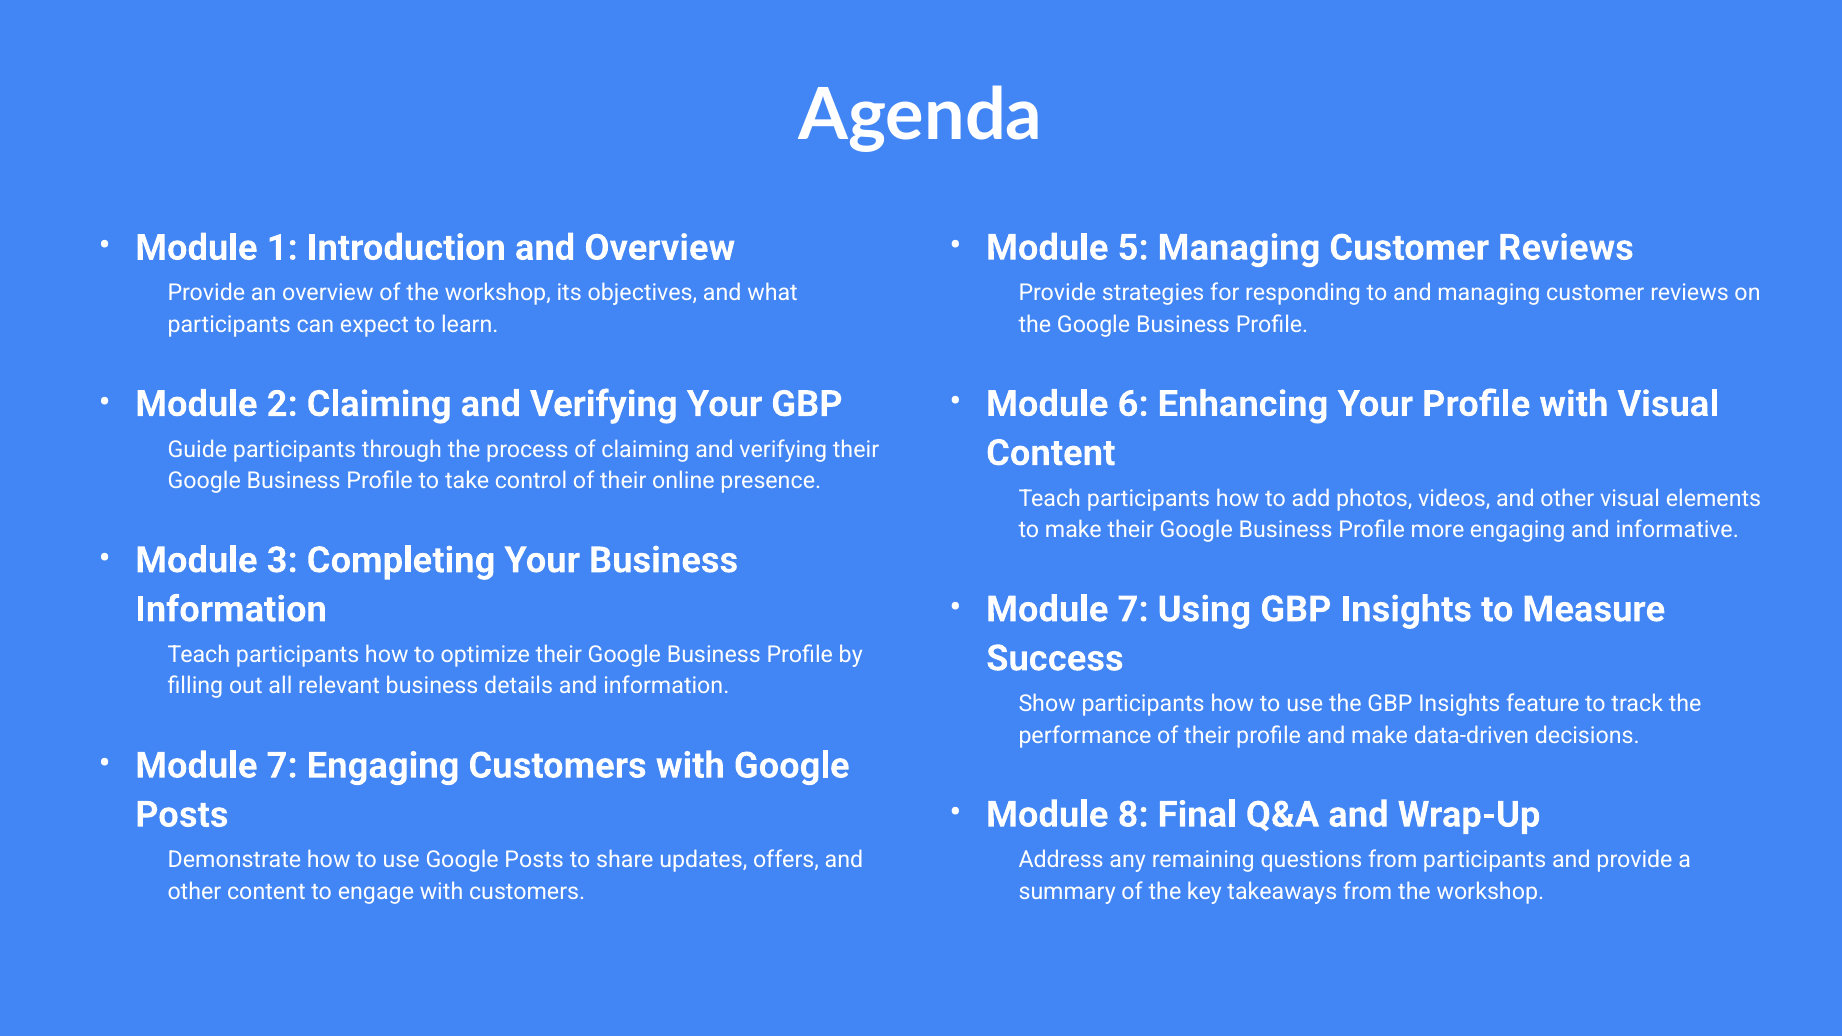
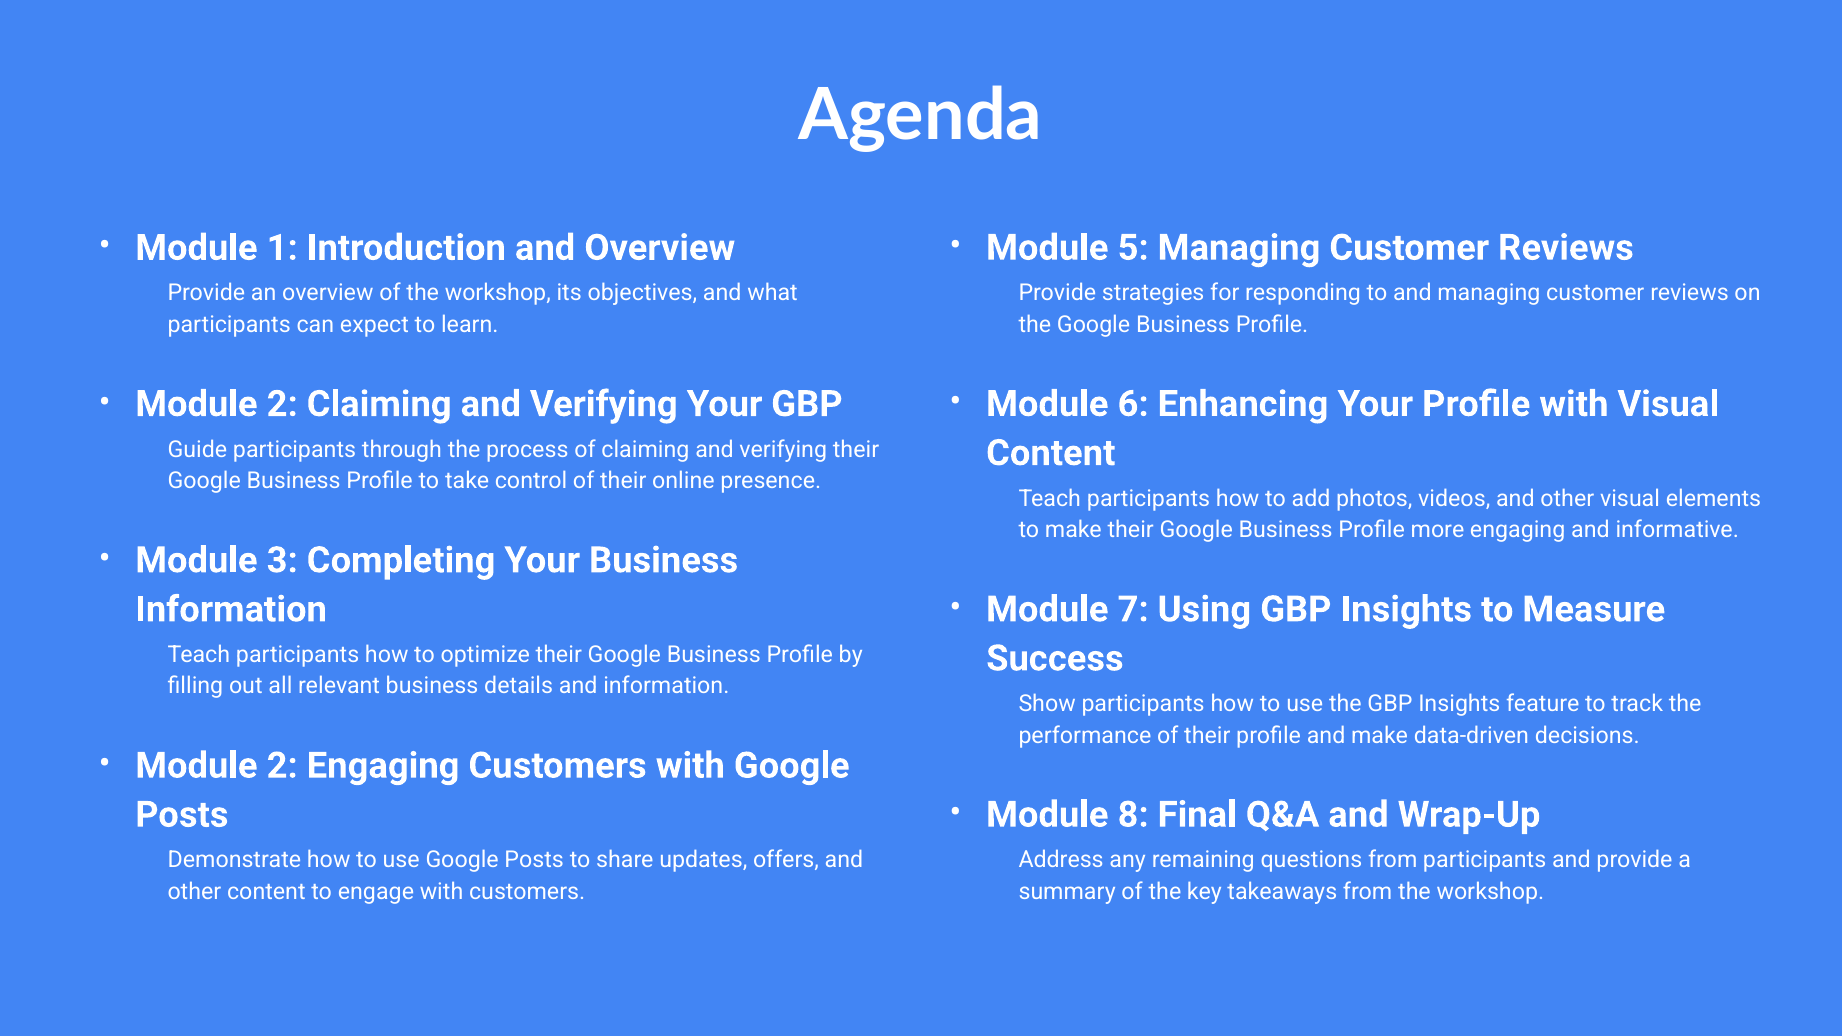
7 at (282, 766): 7 -> 2
